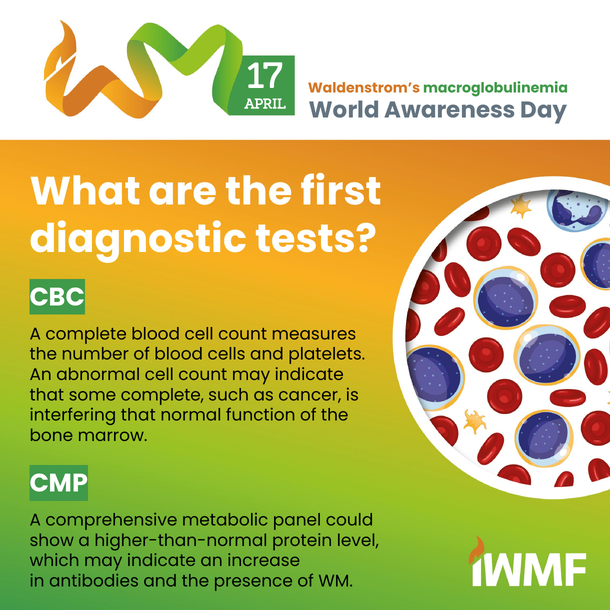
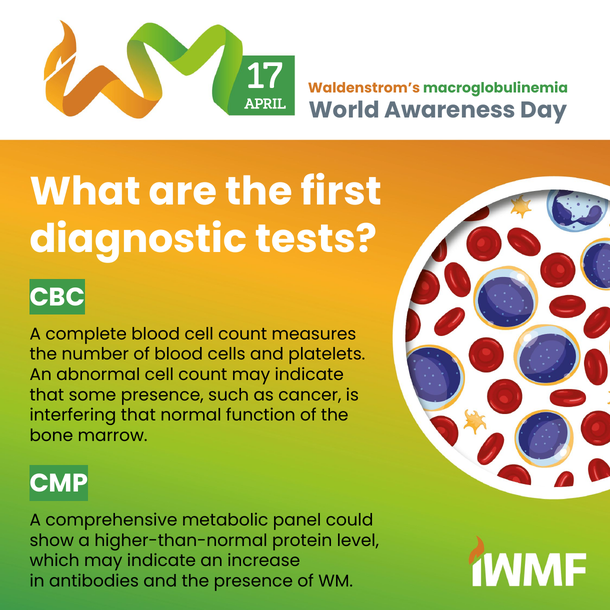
some complete: complete -> presence
